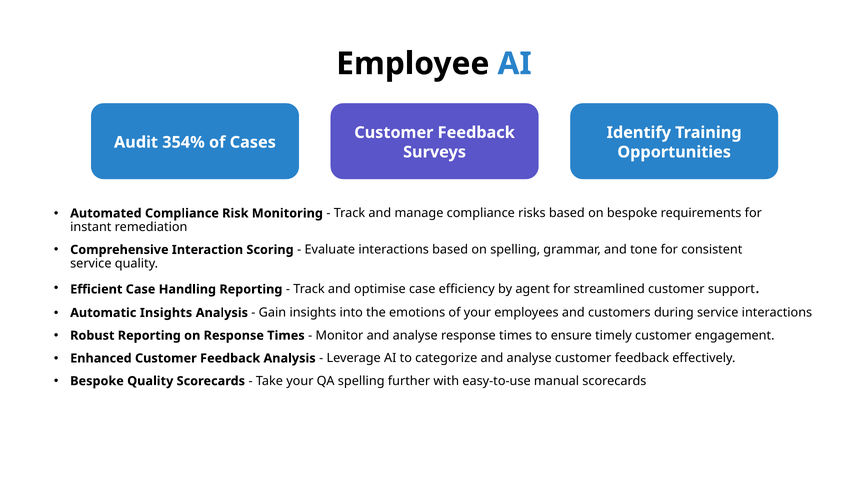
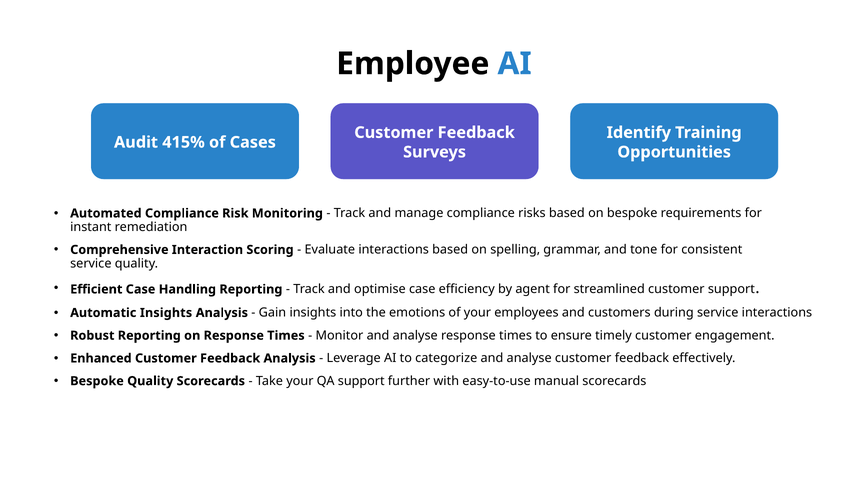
354%: 354% -> 415%
QA spelling: spelling -> support
